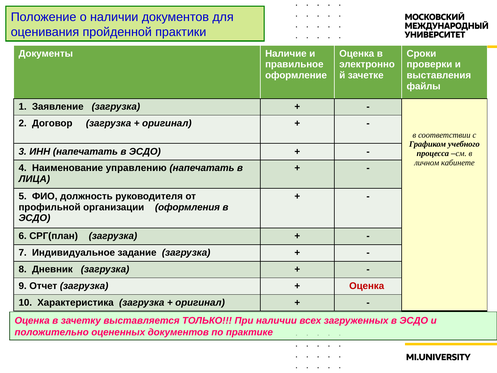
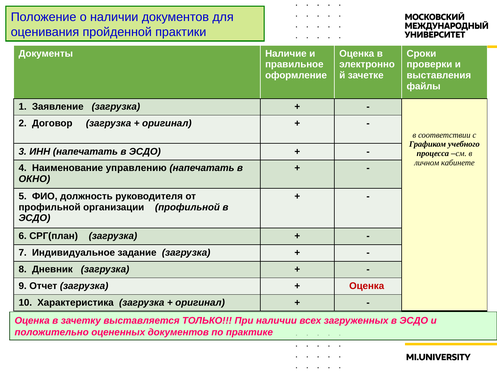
ЛИЦА: ЛИЦА -> ОКНО
организации оформления: оформления -> профильной
